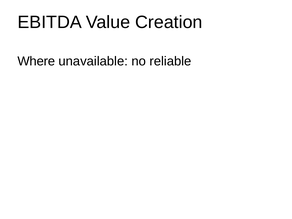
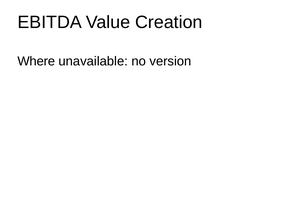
reliable: reliable -> version
